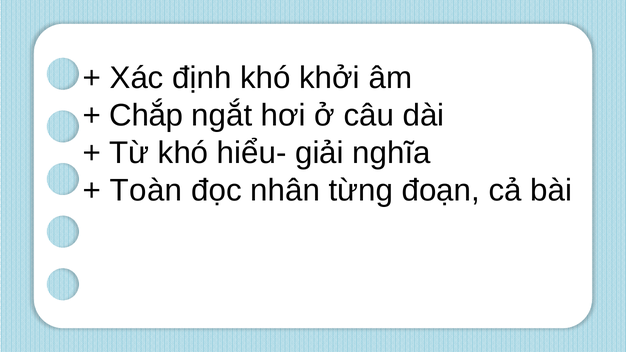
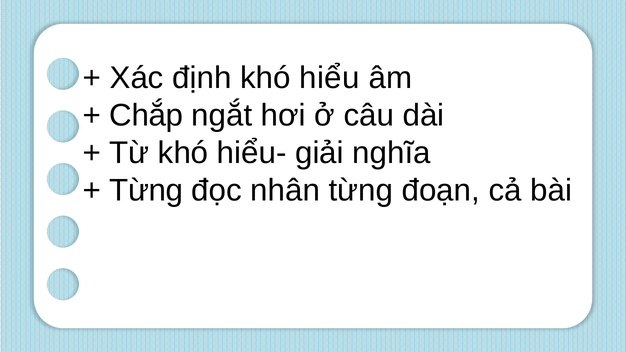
khởi: khởi -> hiểu
Toàn at (146, 191): Toàn -> Từng
